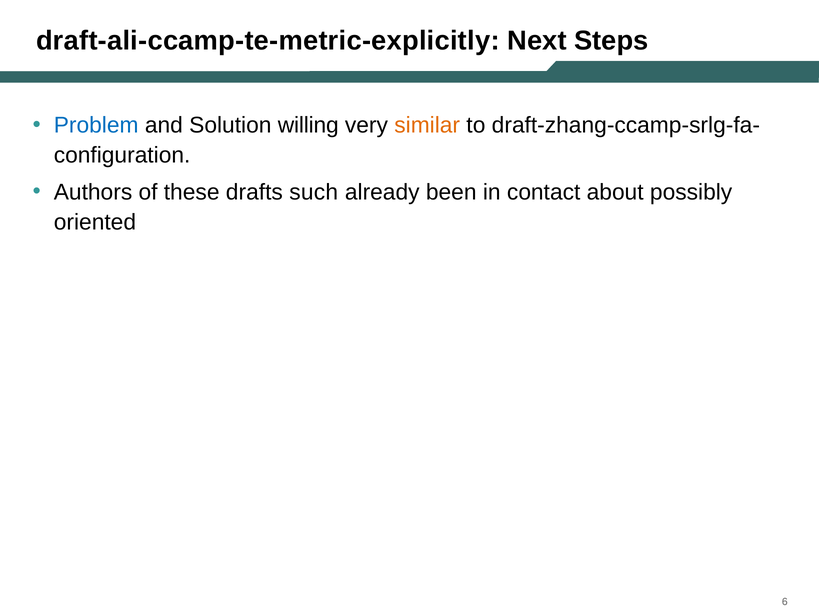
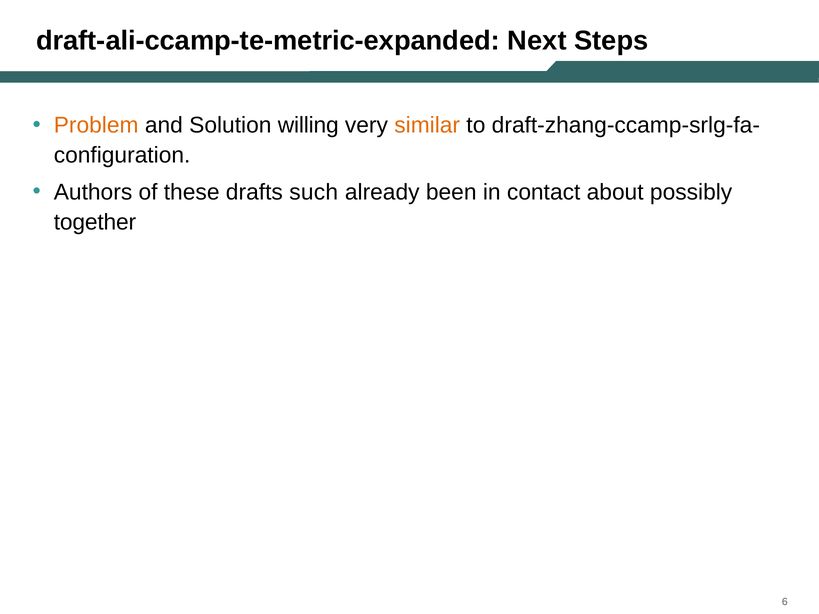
draft-ali-ccamp-te-metric-explicitly: draft-ali-ccamp-te-metric-explicitly -> draft-ali-ccamp-te-metric-expanded
Problem colour: blue -> orange
oriented: oriented -> together
